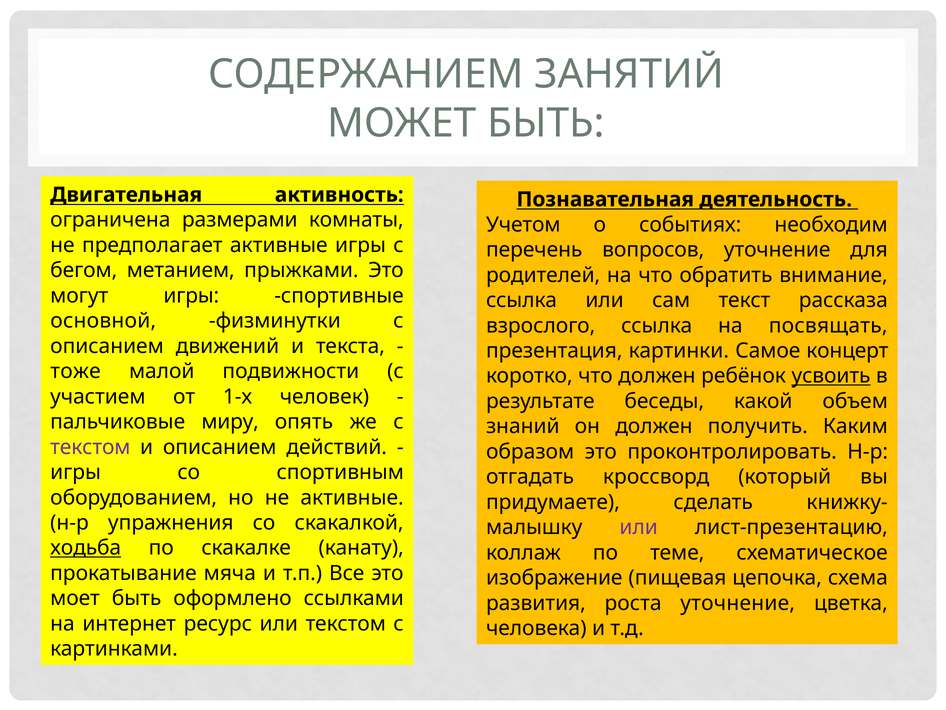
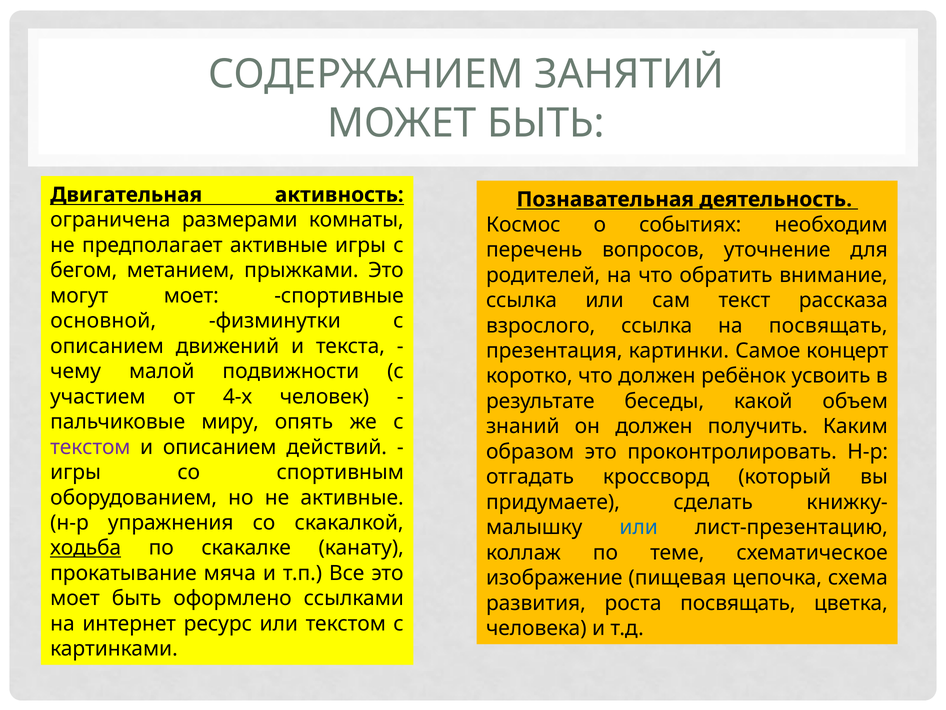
Учетом: Учетом -> Космос
могут игры: игры -> моет
тоже: тоже -> чему
усвоить underline: present -> none
1-х: 1-х -> 4-х
или at (639, 527) colour: purple -> blue
роста уточнение: уточнение -> посвящать
